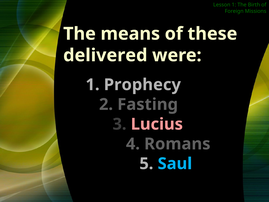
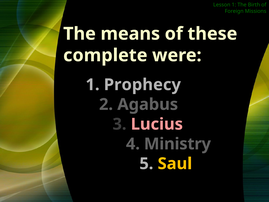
delivered: delivered -> complete
Fasting: Fasting -> Agabus
Romans: Romans -> Ministry
Saul colour: light blue -> yellow
